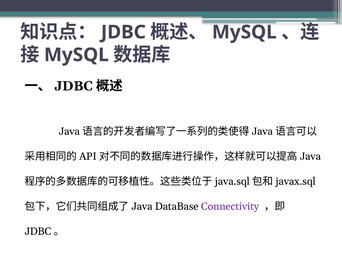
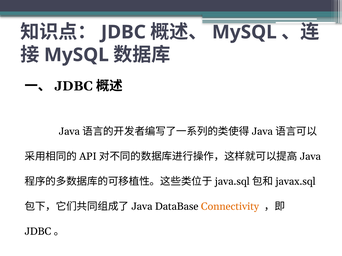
Connectivity colour: purple -> orange
